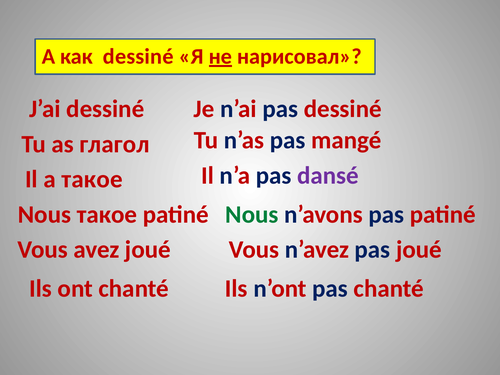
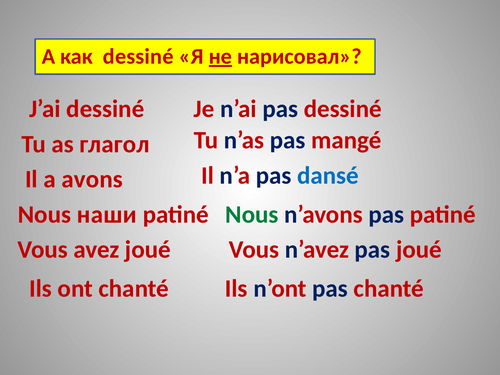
a такое: такое -> avons
dansé colour: purple -> blue
Nous такое: такое -> наши
